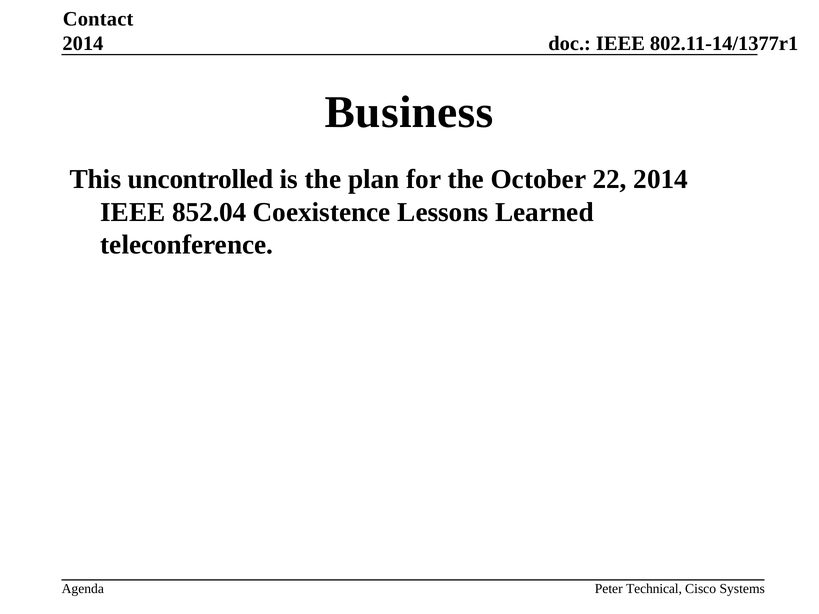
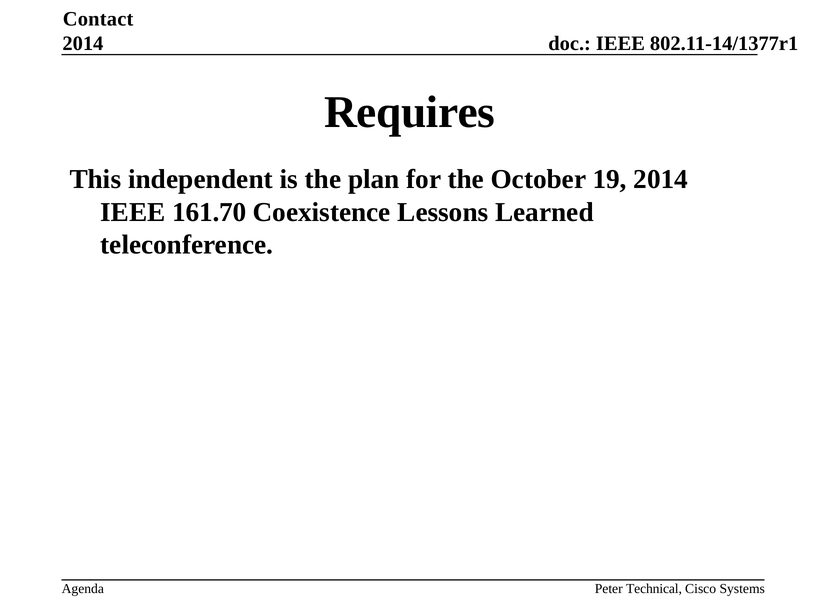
Business: Business -> Requires
uncontrolled: uncontrolled -> independent
22: 22 -> 19
852.04: 852.04 -> 161.70
